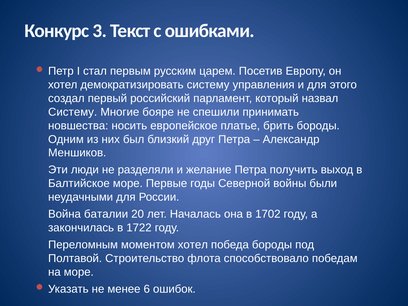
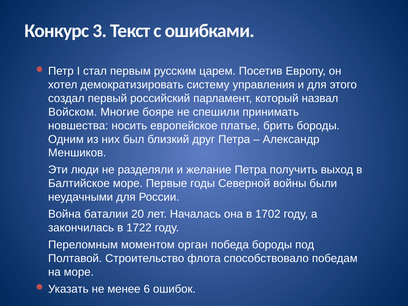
Систему at (73, 112): Систему -> Войском
моментом хотел: хотел -> орган
